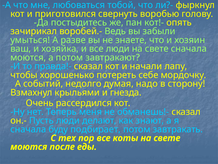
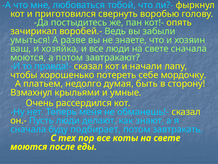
событий: событий -> платьем
надо: надо -> быть
гнезда: гнезда -> умные
